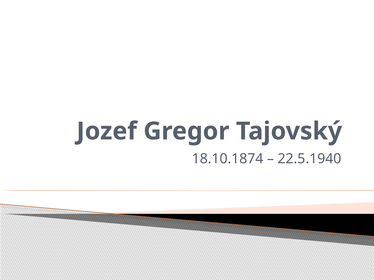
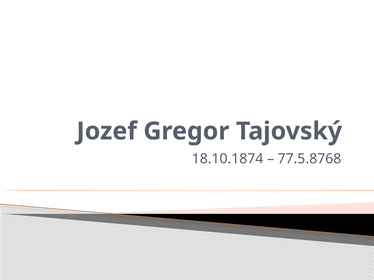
22.5.1940: 22.5.1940 -> 77.5.8768
